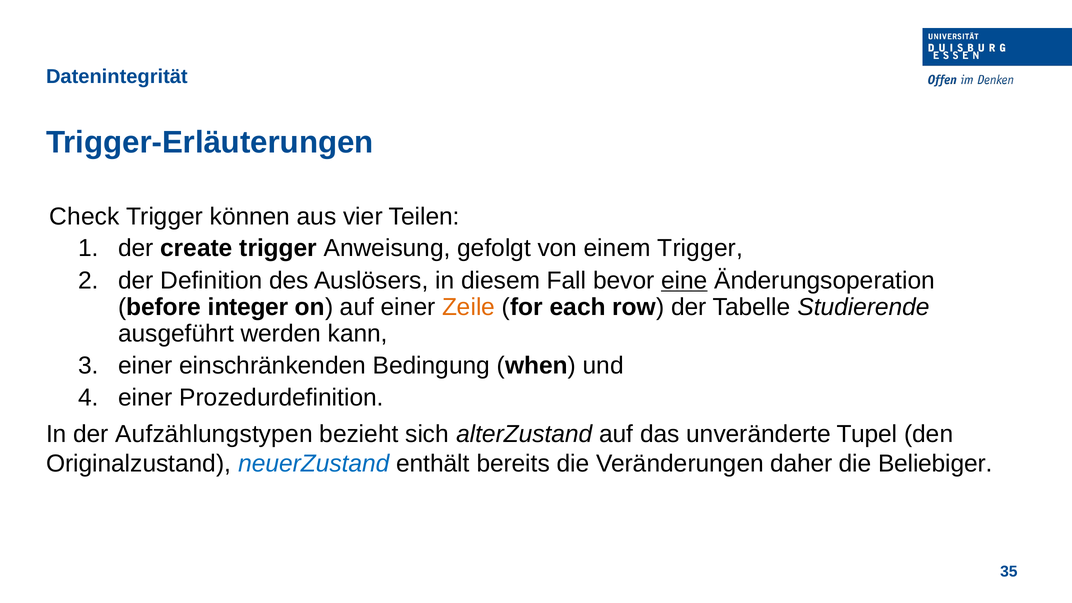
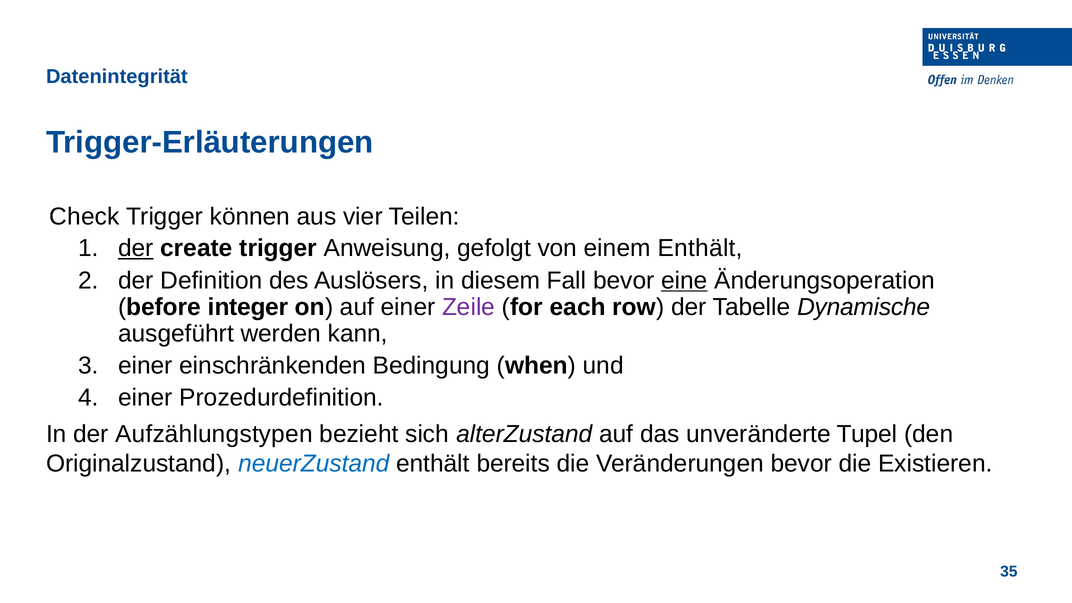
der at (136, 248) underline: none -> present
einem Trigger: Trigger -> Enthält
Zeile colour: orange -> purple
Studierende: Studierende -> Dynamische
Veränderungen daher: daher -> bevor
Beliebiger: Beliebiger -> Existieren
